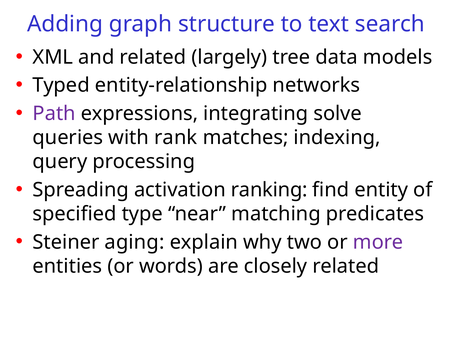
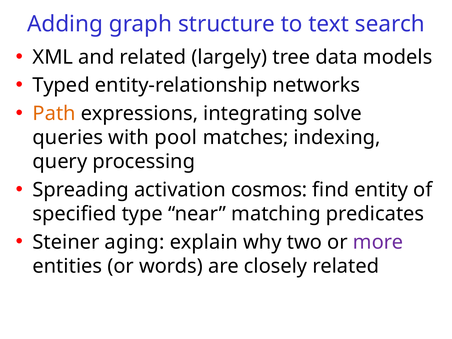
Path colour: purple -> orange
rank: rank -> pool
ranking: ranking -> cosmos
